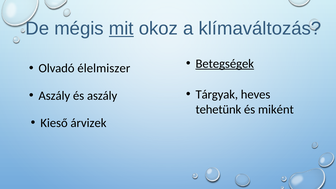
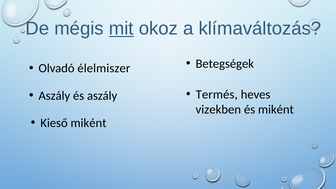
Betegségek underline: present -> none
Tárgyak: Tárgyak -> Termés
tehetünk: tehetünk -> vizekben
Kieső árvizek: árvizek -> miként
